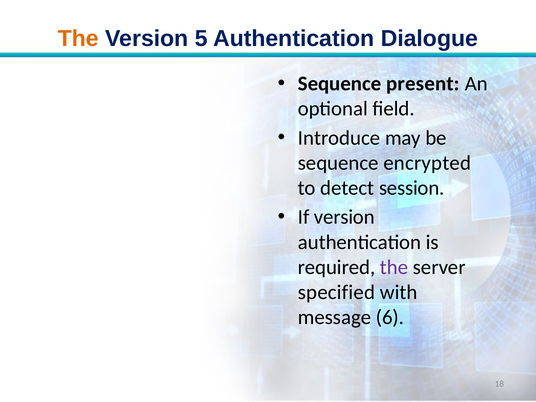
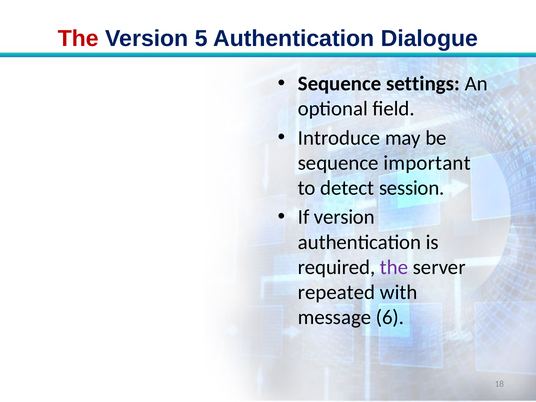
The at (78, 39) colour: orange -> red
present: present -> settings
encrypted: encrypted -> important
specified: specified -> repeated
